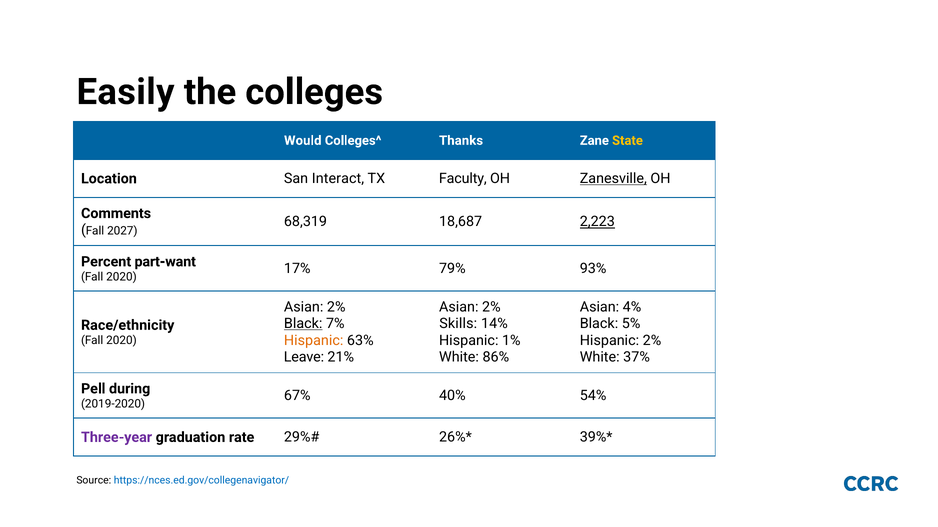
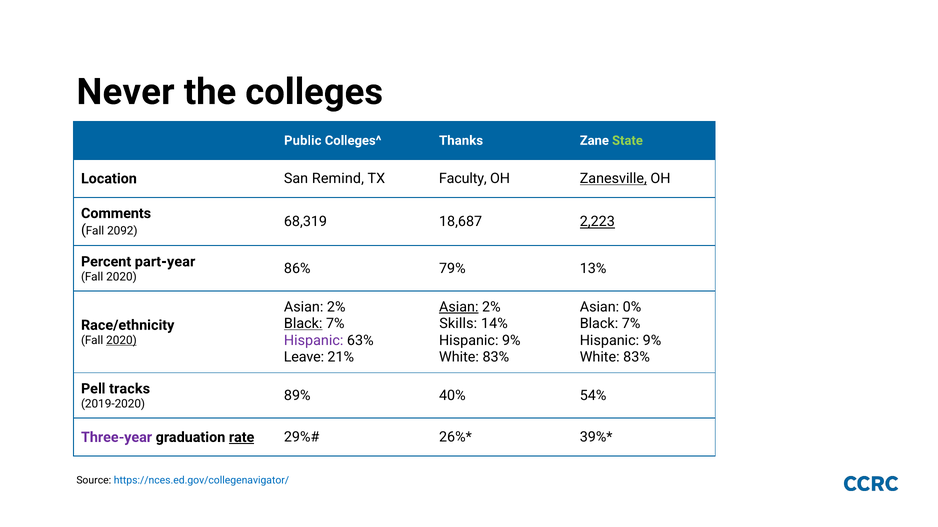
Easily: Easily -> Never
Would: Would -> Public
State colour: yellow -> light green
Interact: Interact -> Remind
2027: 2027 -> 2092
part-want: part-want -> part-year
17%: 17% -> 86%
93%: 93% -> 13%
Asian at (459, 307) underline: none -> present
4%: 4% -> 0%
5% at (631, 324): 5% -> 7%
Hispanic at (314, 341) colour: orange -> purple
1% at (511, 341): 1% -> 9%
2% at (652, 341): 2% -> 9%
2020 at (121, 341) underline: none -> present
86% at (496, 358): 86% -> 83%
37% at (637, 358): 37% -> 83%
during: during -> tracks
67%: 67% -> 89%
rate underline: none -> present
